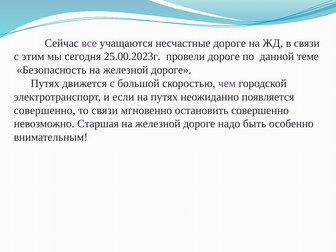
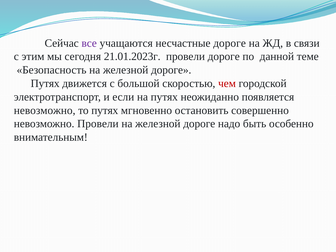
25.00.2023г: 25.00.2023г -> 21.01.2023г
чем colour: purple -> red
совершенно at (45, 110): совершенно -> невозможно
то связи: связи -> путях
невозможно Старшая: Старшая -> Провели
